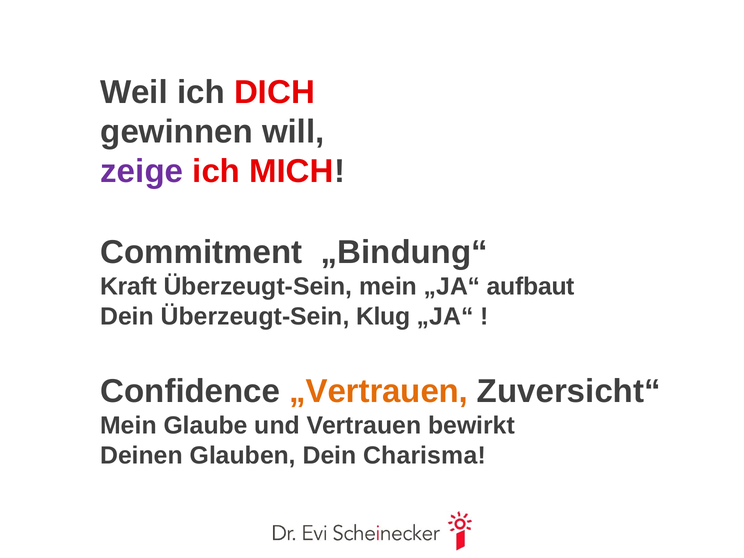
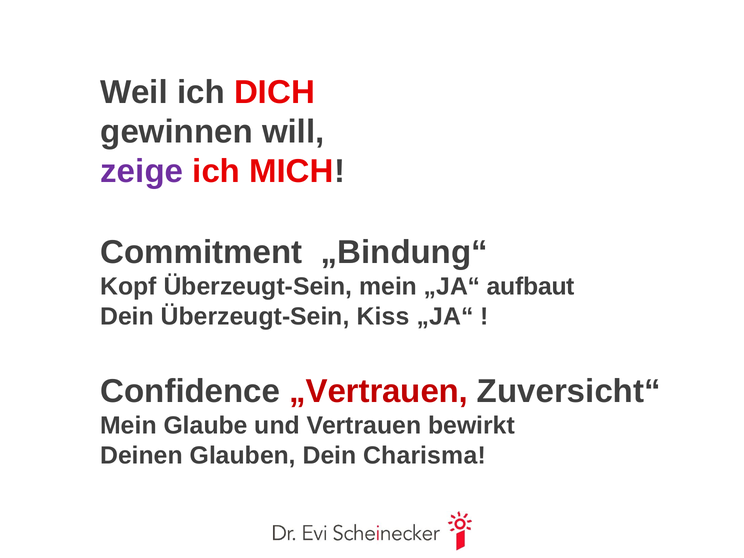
Kraft: Kraft -> Kopf
Klug: Klug -> Kiss
„Vertrauen colour: orange -> red
